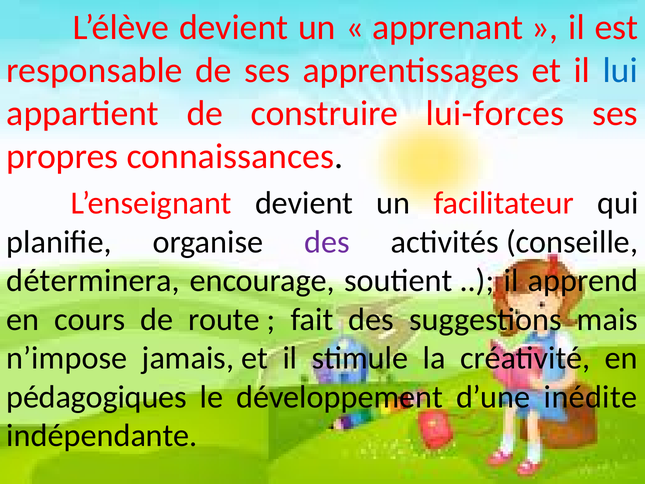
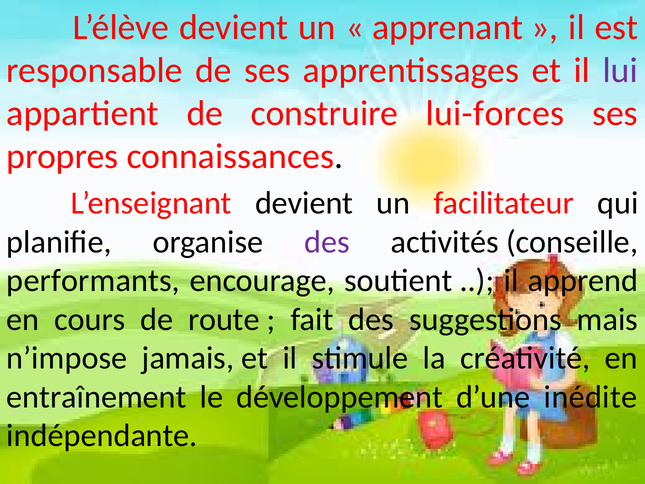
lui colour: blue -> purple
déterminera: déterminera -> performants
pédagogiques: pédagogiques -> entraînement
